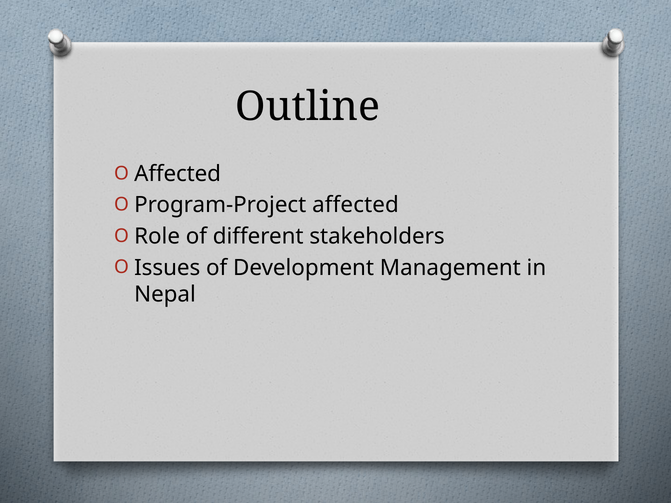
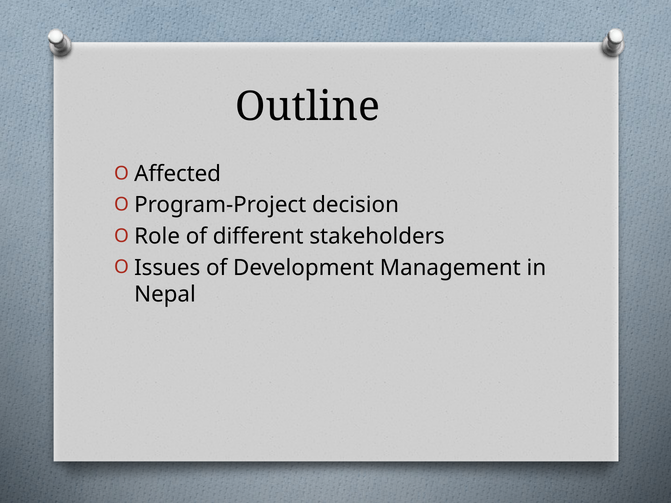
Program-Project affected: affected -> decision
